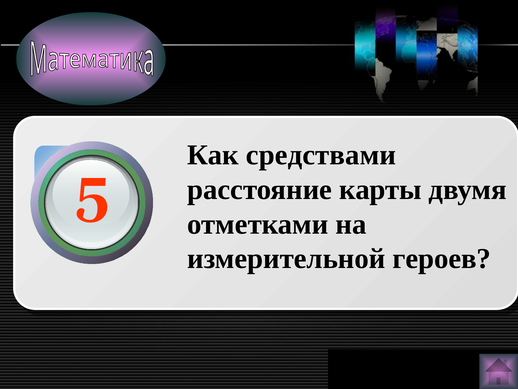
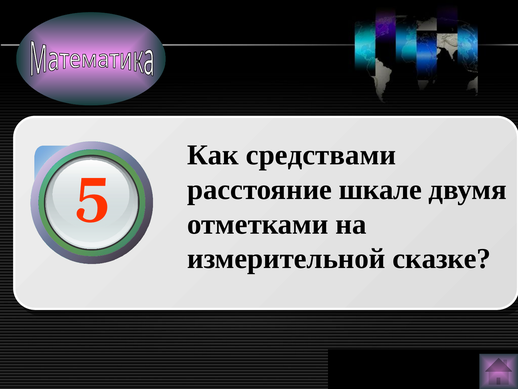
карты: карты -> шкале
героев: героев -> сказке
